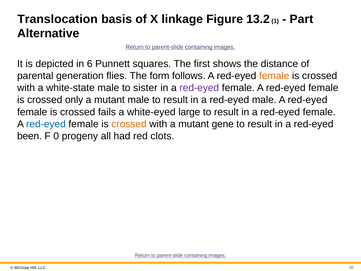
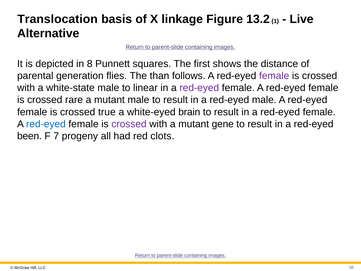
Part: Part -> Live
6: 6 -> 8
form: form -> than
female at (274, 76) colour: orange -> purple
sister: sister -> linear
only: only -> rare
fails: fails -> true
large: large -> brain
crossed at (129, 124) colour: orange -> purple
0: 0 -> 7
